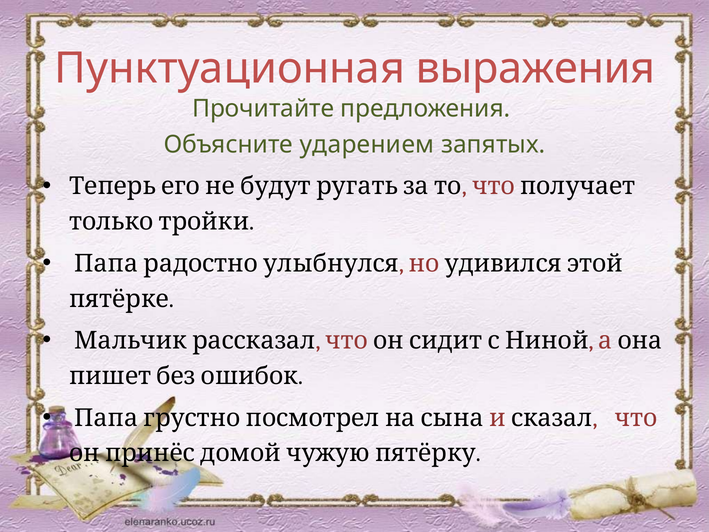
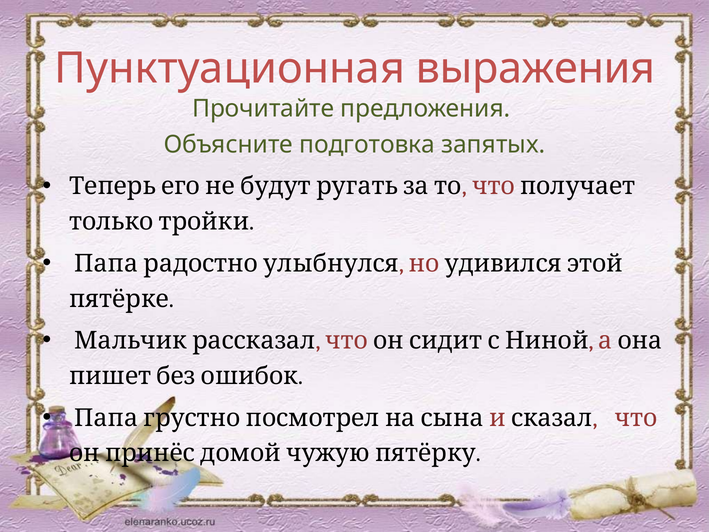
ударением: ударением -> подготовка
